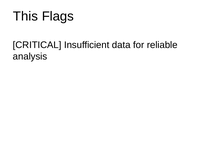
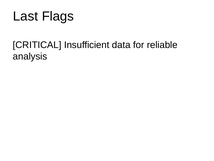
This: This -> Last
